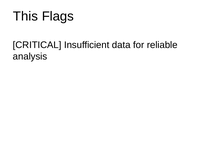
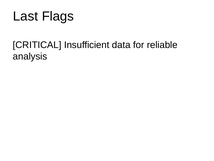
This: This -> Last
